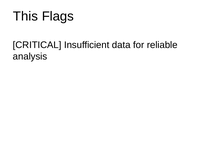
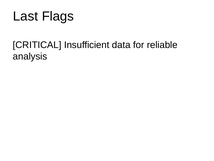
This: This -> Last
